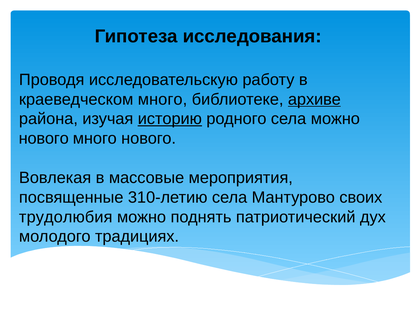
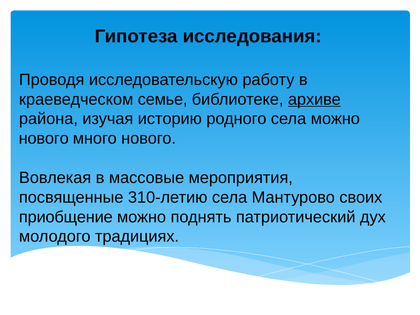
краеведческом много: много -> семье
историю underline: present -> none
трудолюбия: трудолюбия -> приобщение
